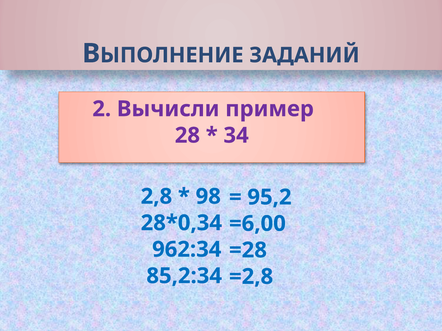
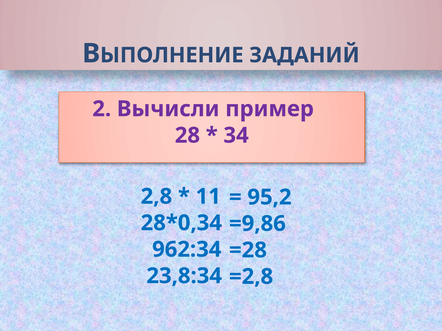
98: 98 -> 11
=6,00: =6,00 -> =9,86
85,2:34: 85,2:34 -> 23,8:34
